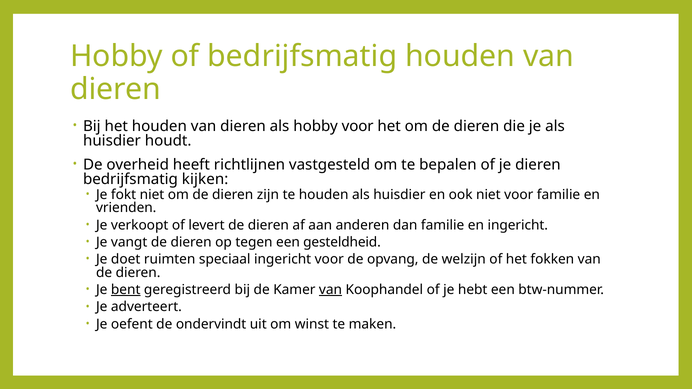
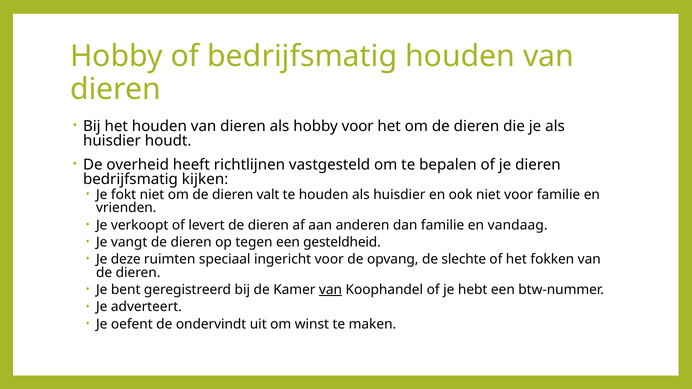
zijn: zijn -> valt
en ingericht: ingericht -> vandaag
doet: doet -> deze
welzijn: welzijn -> slechte
bent underline: present -> none
